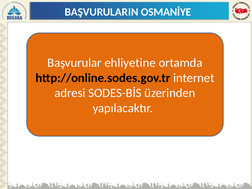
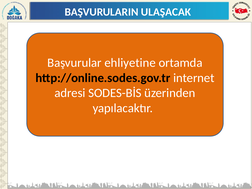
OSMANİYE: OSMANİYE -> ULAŞACAK
